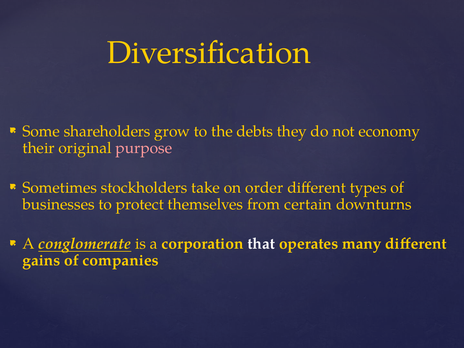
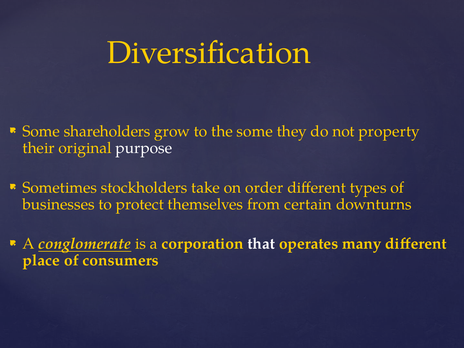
the debts: debts -> some
economy: economy -> property
purpose colour: pink -> white
gains: gains -> place
companies: companies -> consumers
